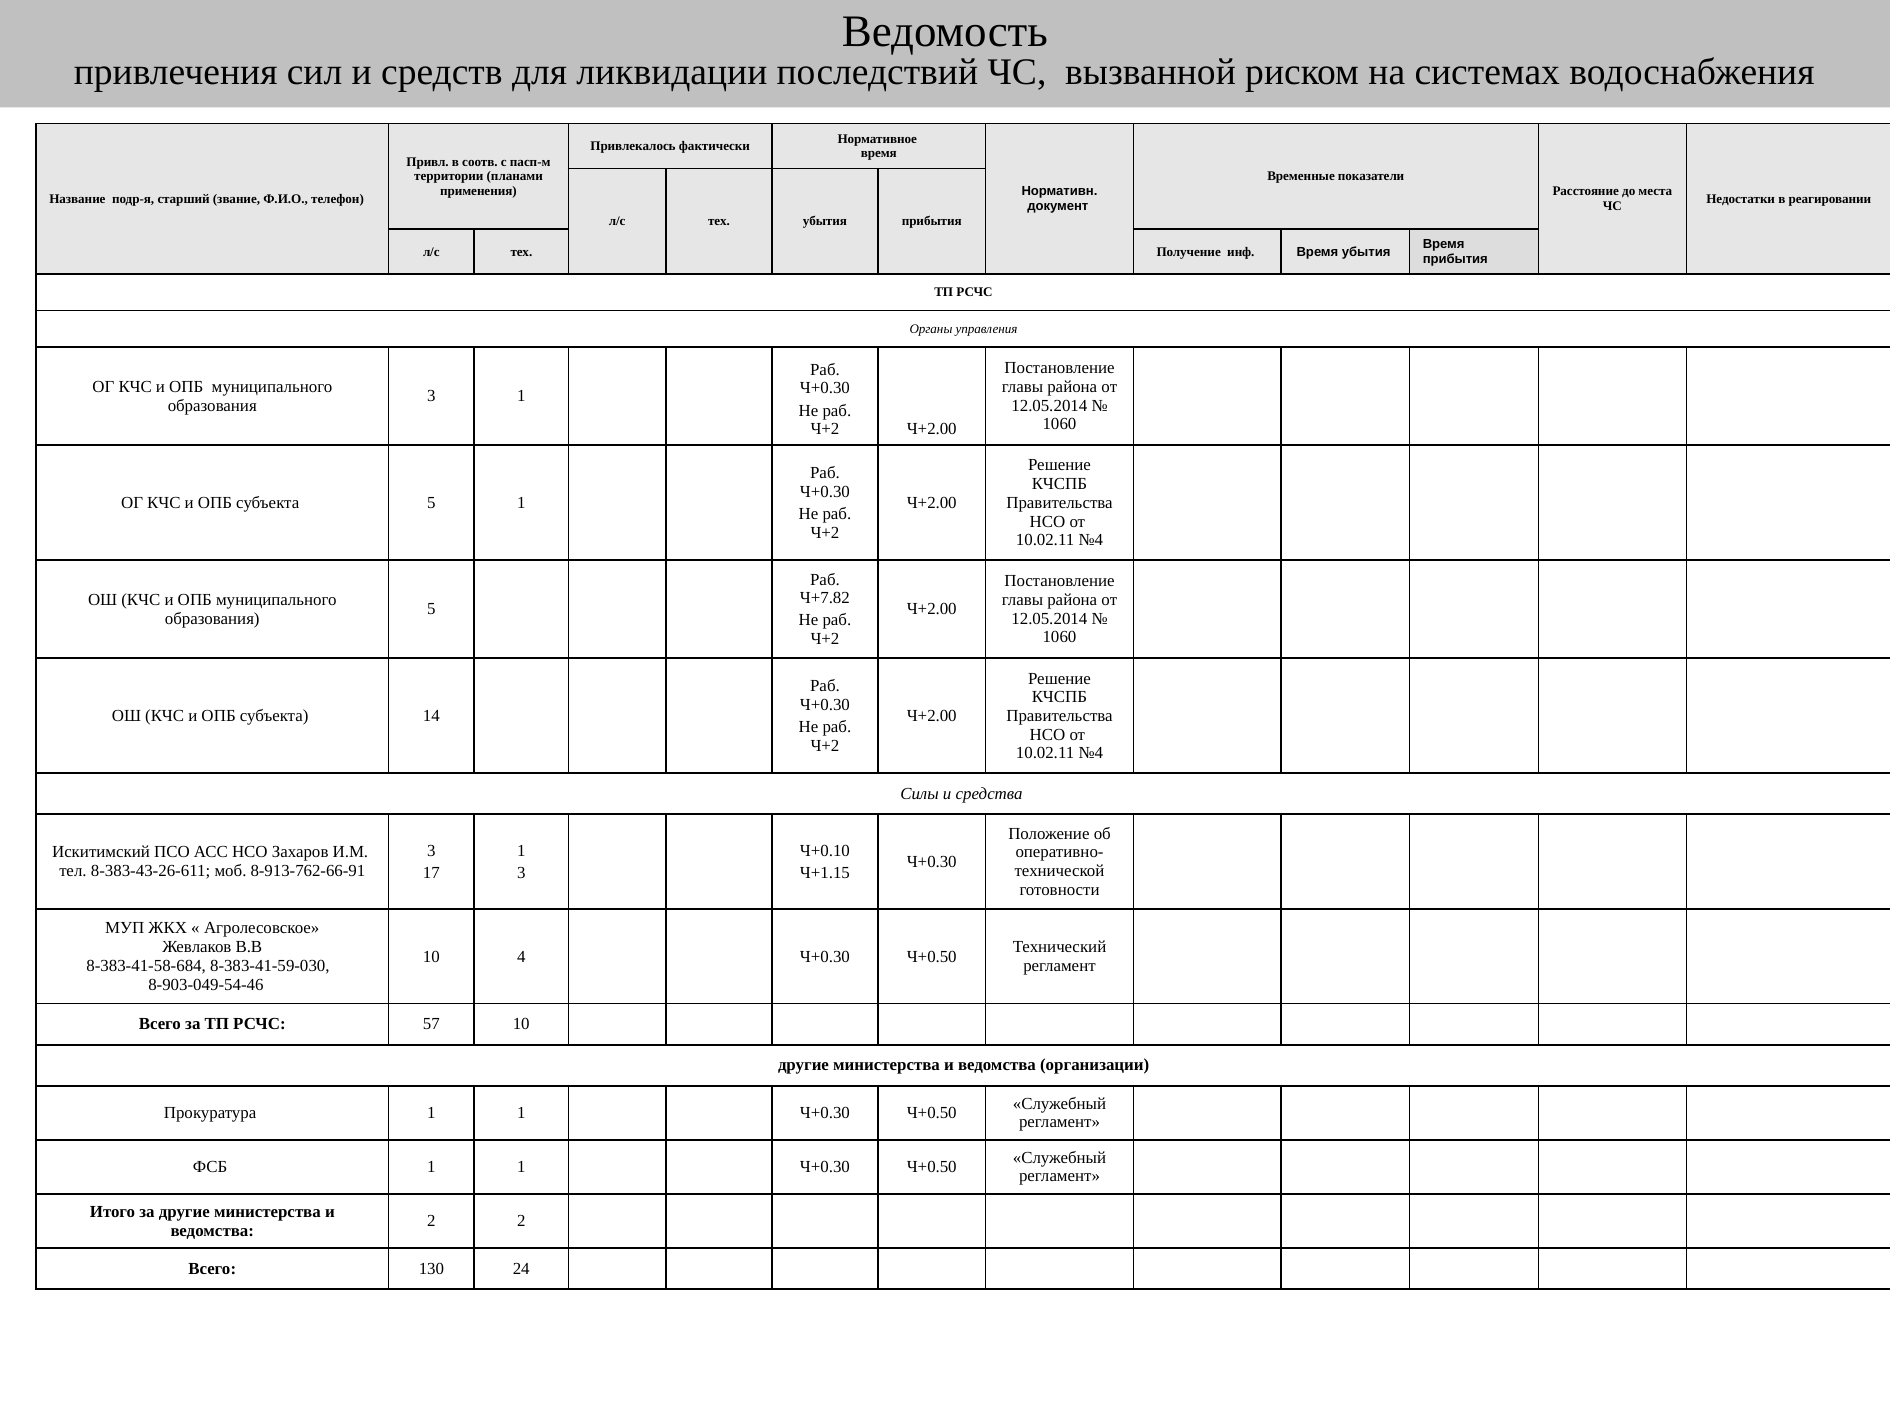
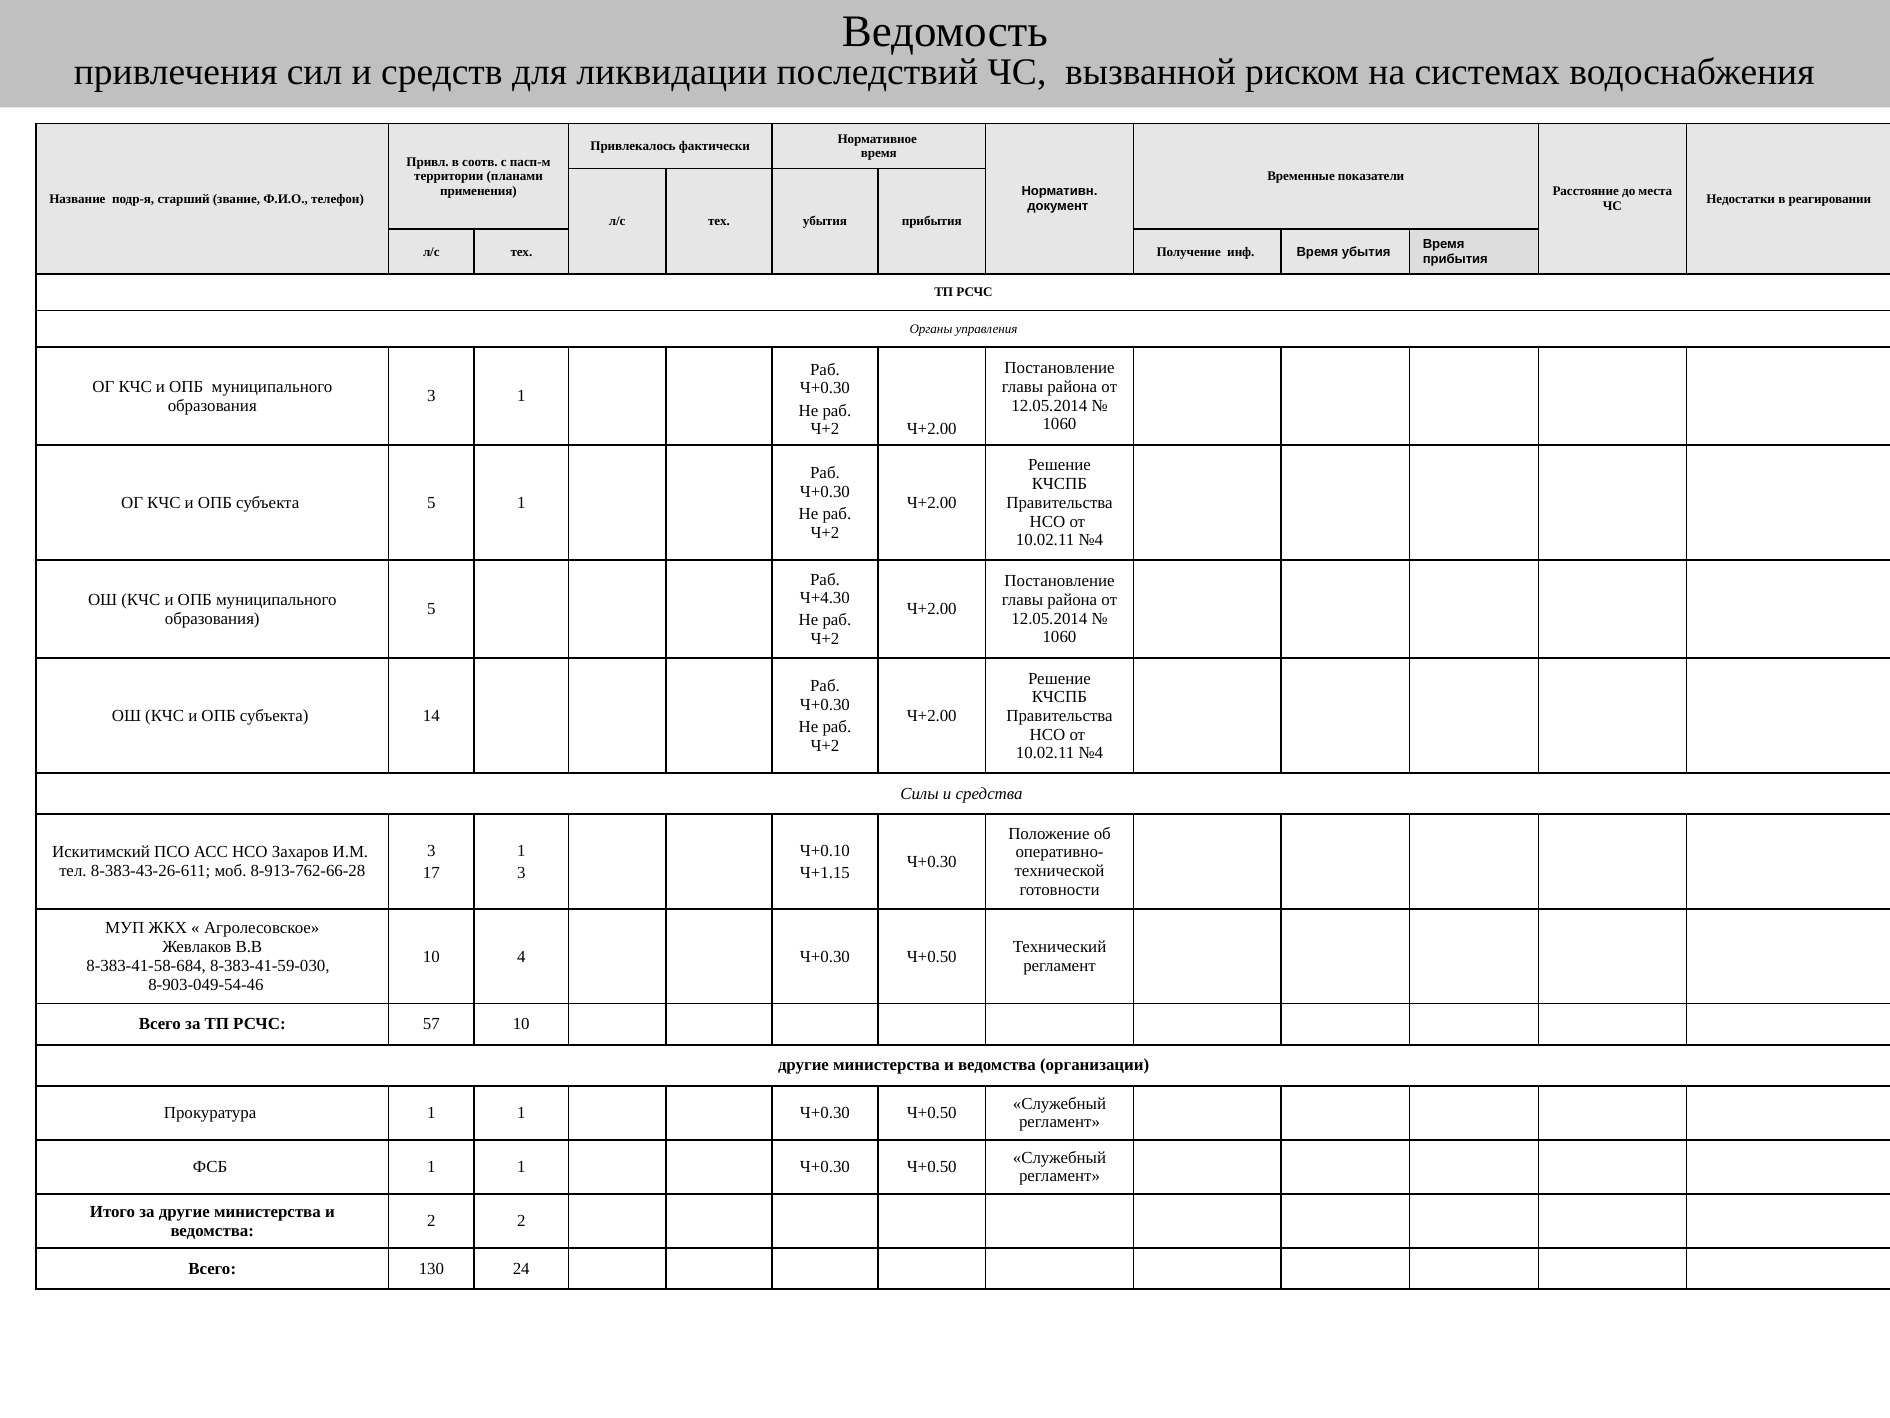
Ч+7.82: Ч+7.82 -> Ч+4.30
8-913-762-66-91: 8-913-762-66-91 -> 8-913-762-66-28
